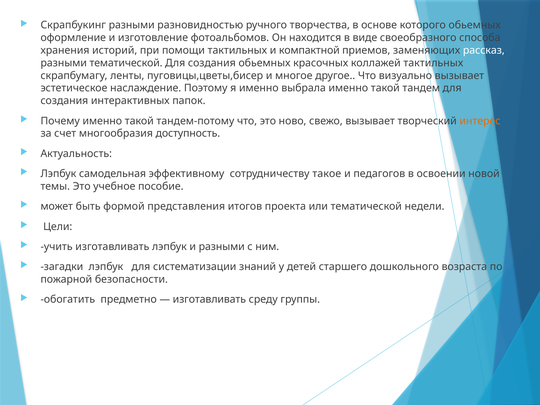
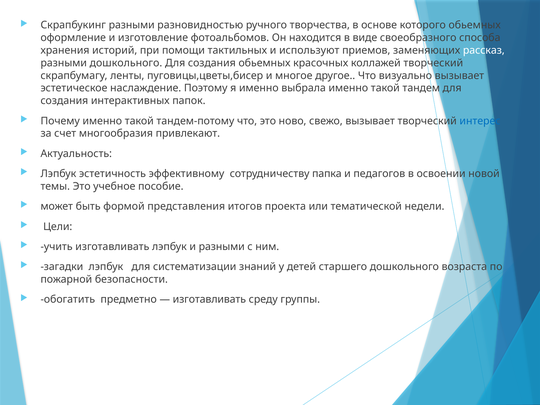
компактной: компактной -> используют
разными тематической: тематической -> дошкольного
коллажей тактильных: тактильных -> творческий
интерес colour: orange -> blue
доступность: доступность -> привлекают
самодельная: самодельная -> эстетичность
такое: такое -> папка
